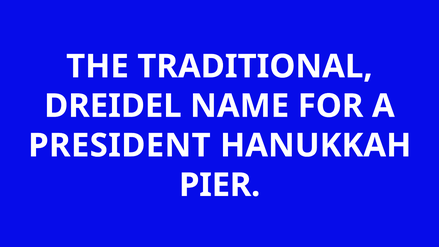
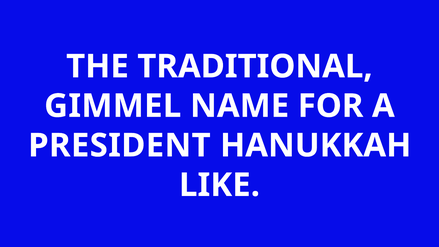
DREIDEL: DREIDEL -> GIMMEL
PIER: PIER -> LIKE
